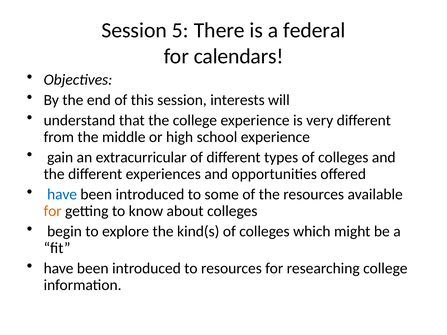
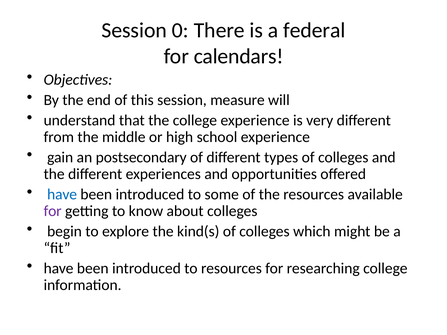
5: 5 -> 0
interests: interests -> measure
extracurricular: extracurricular -> postsecondary
for at (53, 211) colour: orange -> purple
